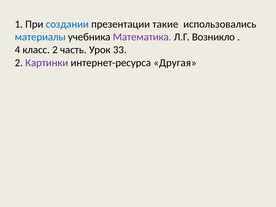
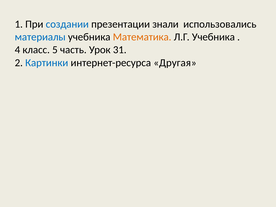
такие: такие -> знали
Математика colour: purple -> orange
Л.Г Возникло: Возникло -> Учебника
класс 2: 2 -> 5
33: 33 -> 31
Картинки colour: purple -> blue
